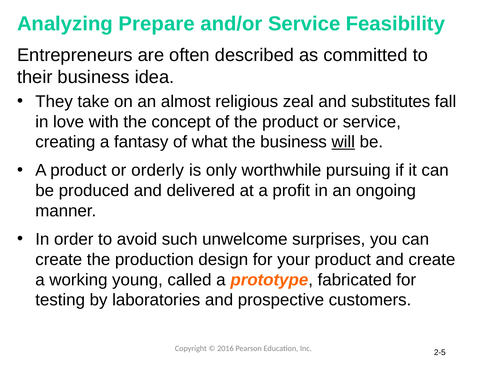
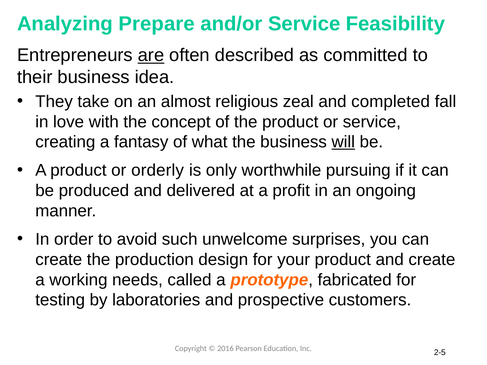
are underline: none -> present
substitutes: substitutes -> completed
young: young -> needs
